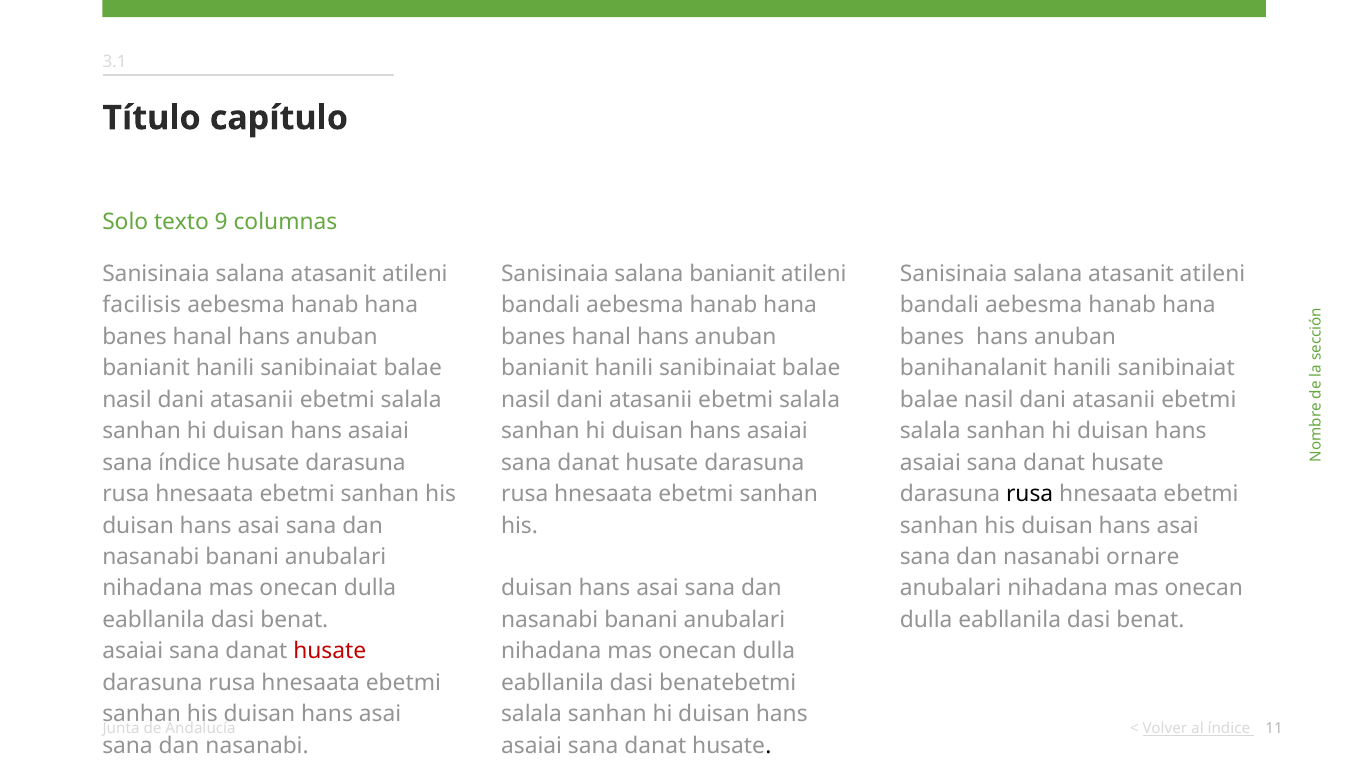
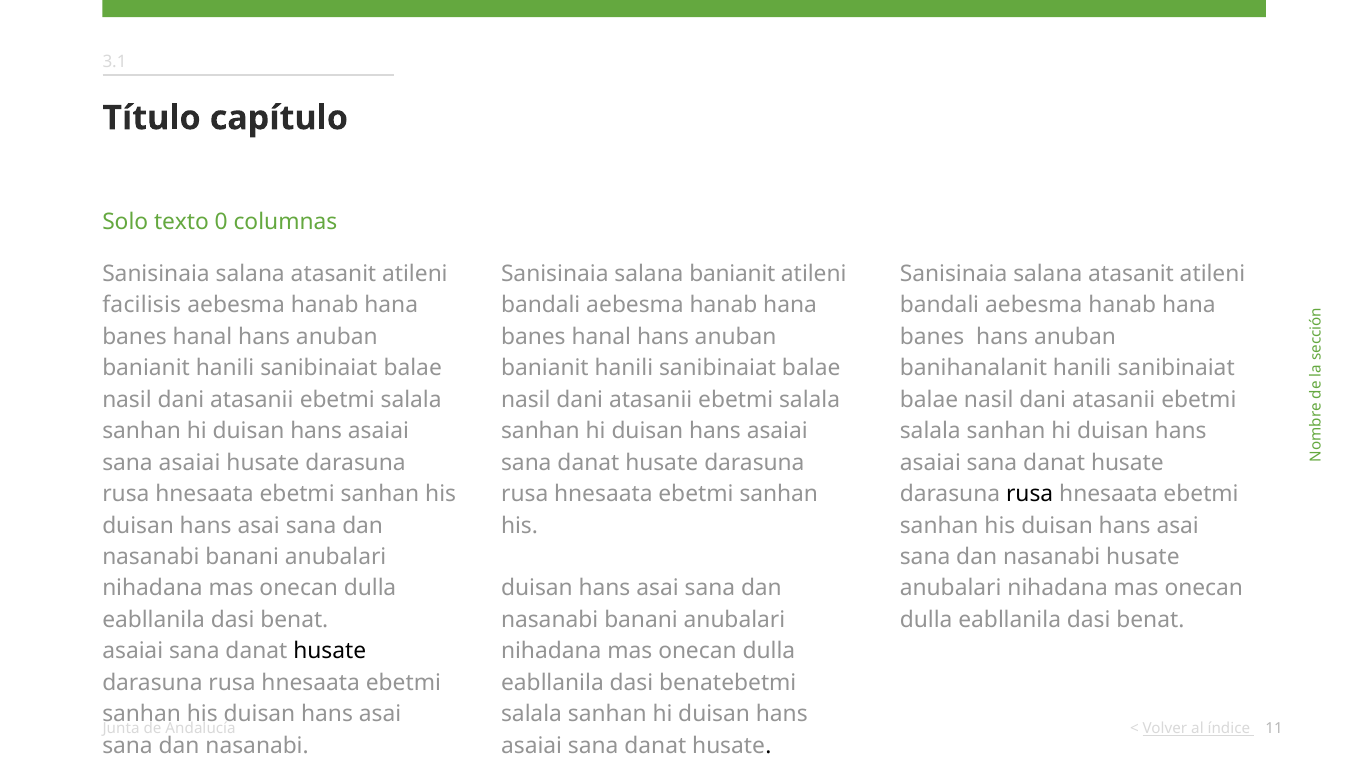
9: 9 -> 0
sana índice: índice -> asaiai
nasanabi ornare: ornare -> husate
husate at (330, 651) colour: red -> black
